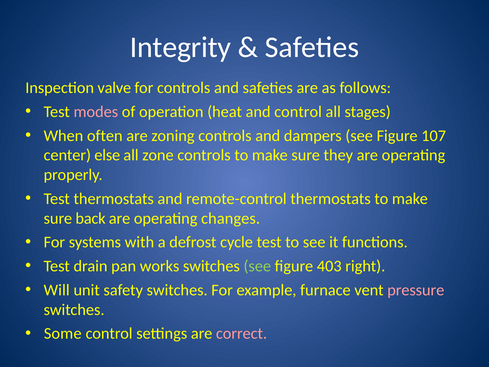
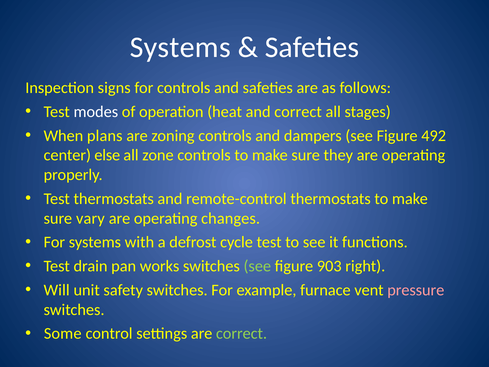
Integrity at (180, 47): Integrity -> Systems
valve: valve -> signs
modes colour: pink -> white
and control: control -> correct
often: often -> plans
107: 107 -> 492
back: back -> vary
403: 403 -> 903
correct at (242, 333) colour: pink -> light green
